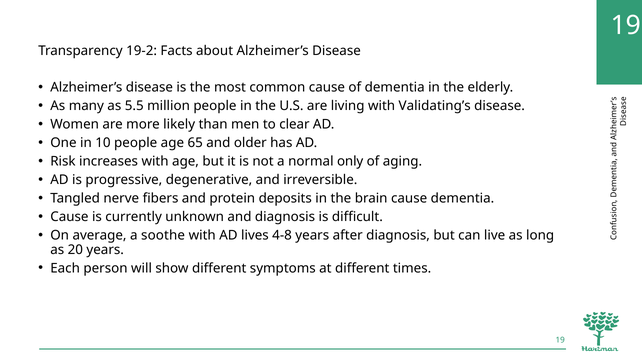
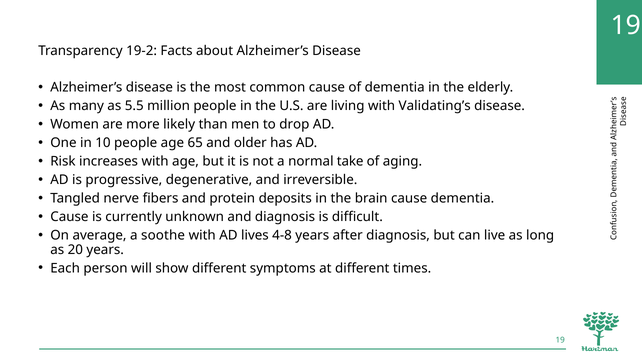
clear: clear -> drop
only: only -> take
